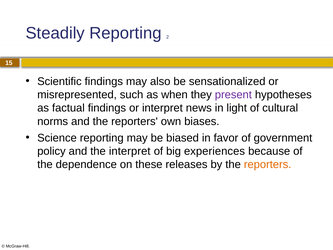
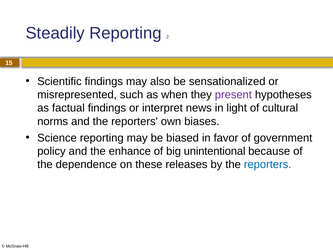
the interpret: interpret -> enhance
experiences: experiences -> unintentional
reporters at (268, 164) colour: orange -> blue
